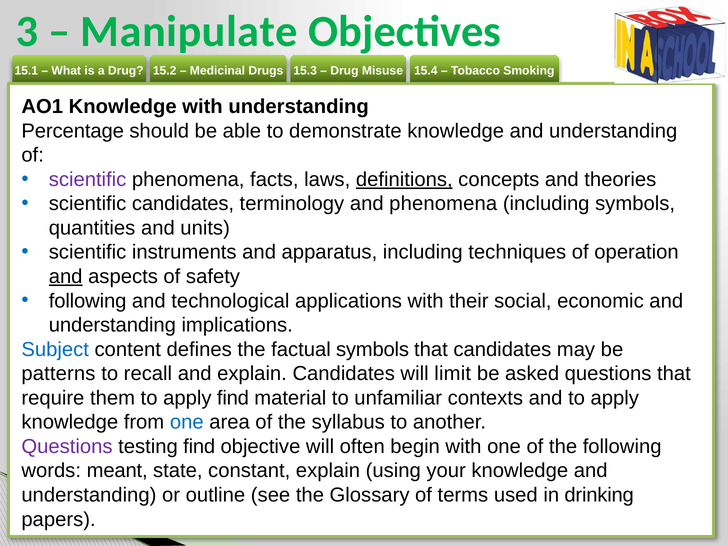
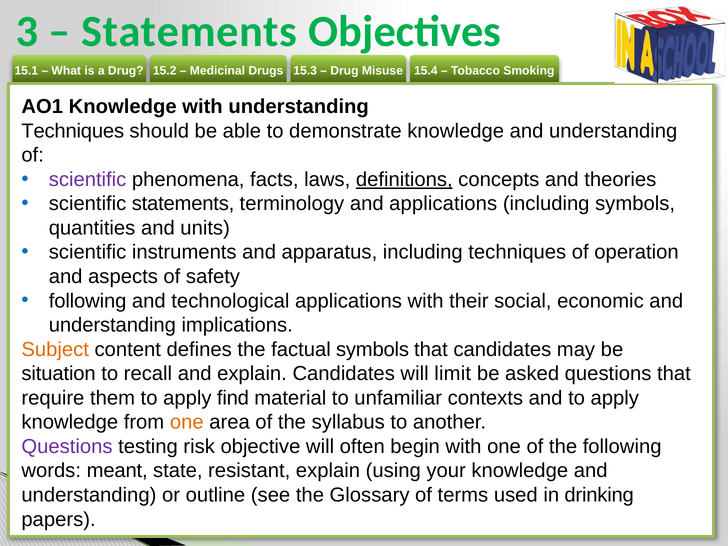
Manipulate at (189, 32): Manipulate -> Statements
Percentage at (73, 131): Percentage -> Techniques
scientific candidates: candidates -> statements
and phenomena: phenomena -> applications
and at (66, 277) underline: present -> none
Subject colour: blue -> orange
patterns: patterns -> situation
one at (187, 422) colour: blue -> orange
testing find: find -> risk
constant: constant -> resistant
